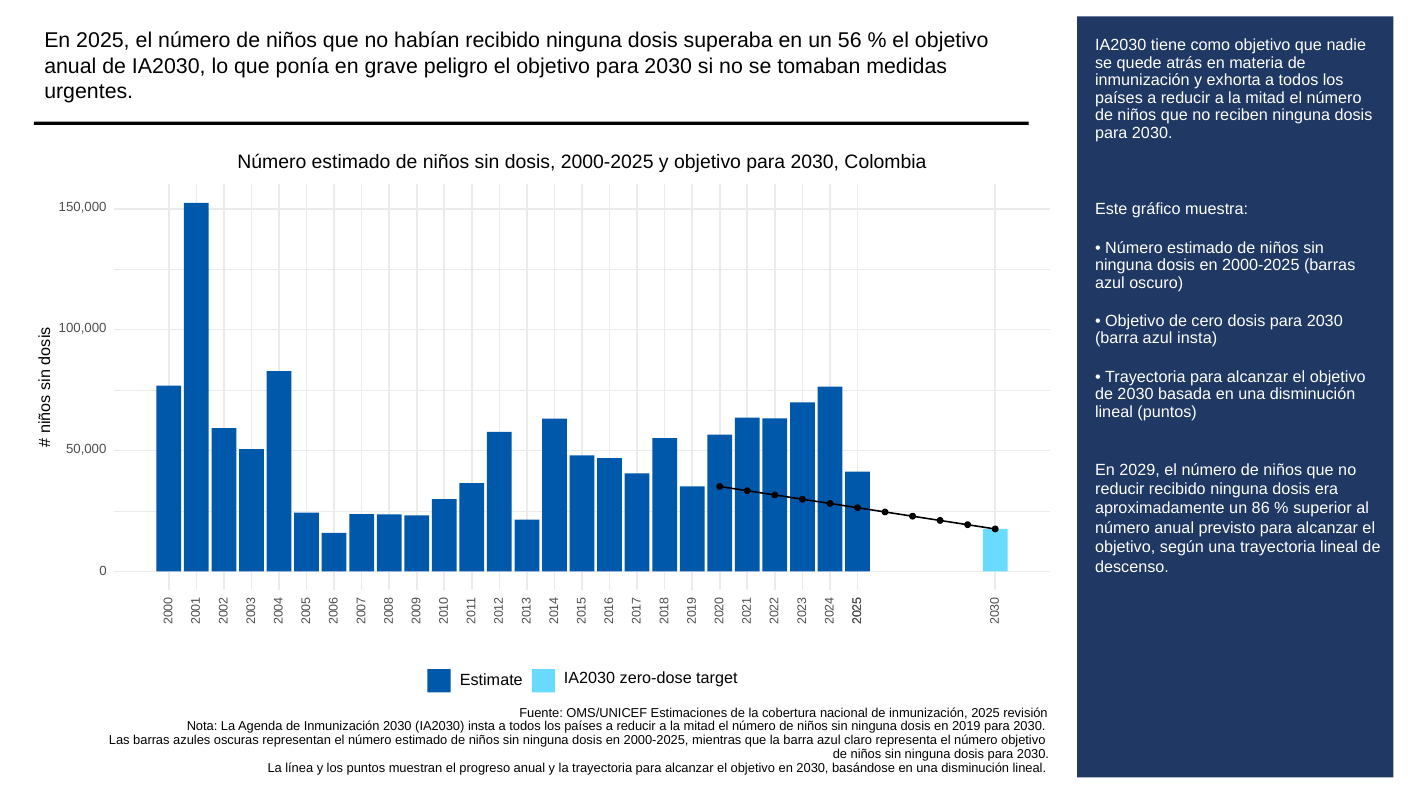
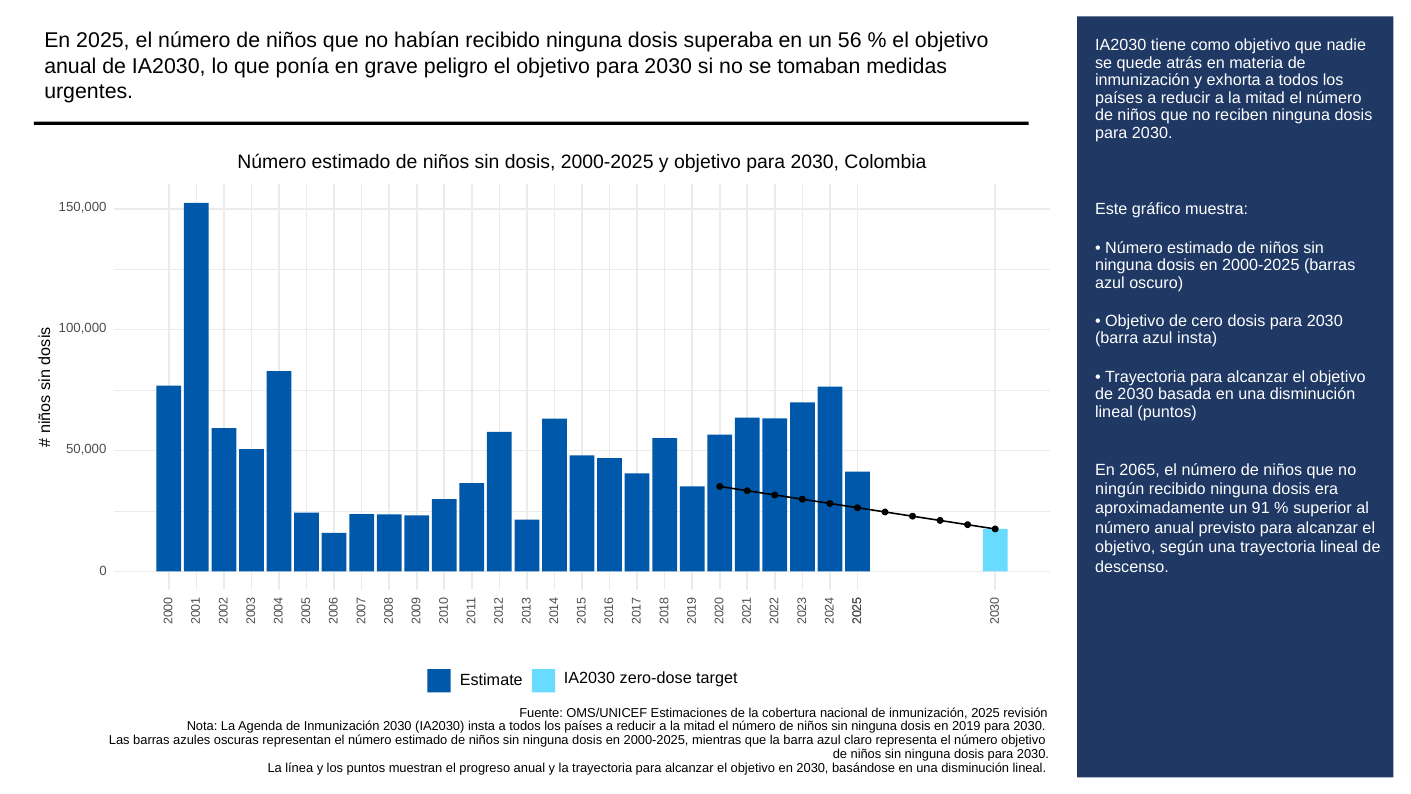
2029: 2029 -> 2065
reducir at (1120, 489): reducir -> ningún
86: 86 -> 91
